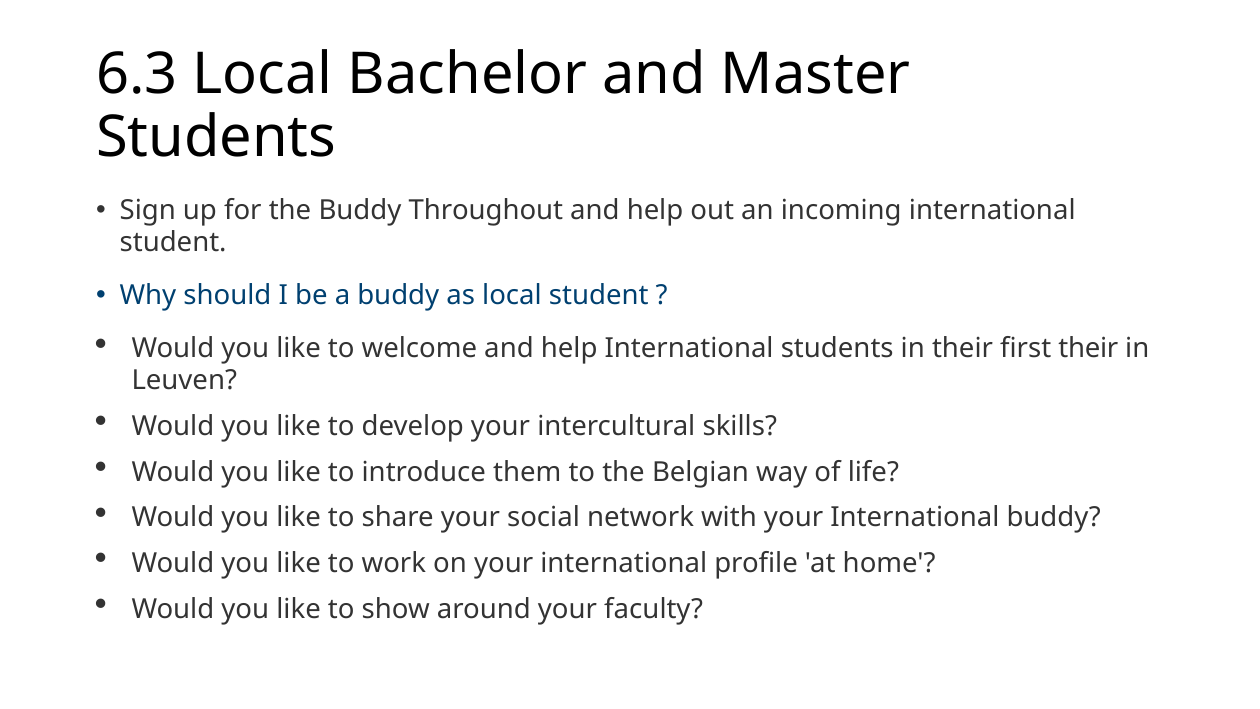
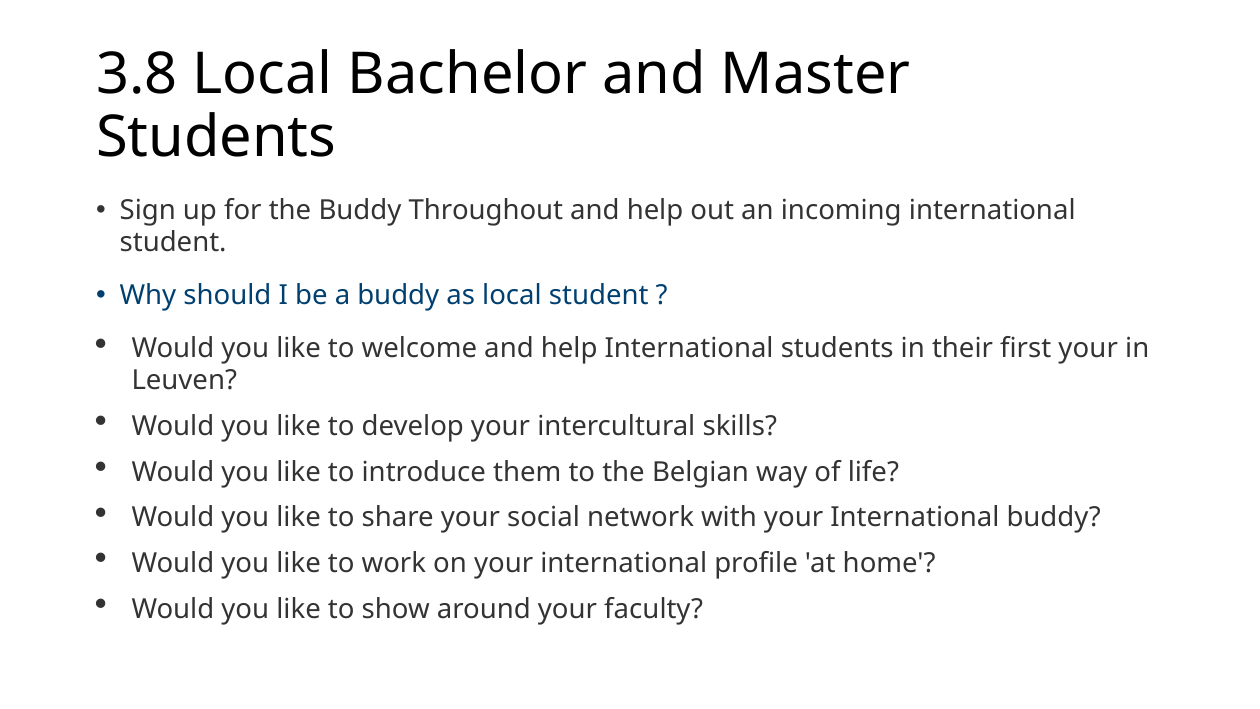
6.3: 6.3 -> 3.8
first their: their -> your
